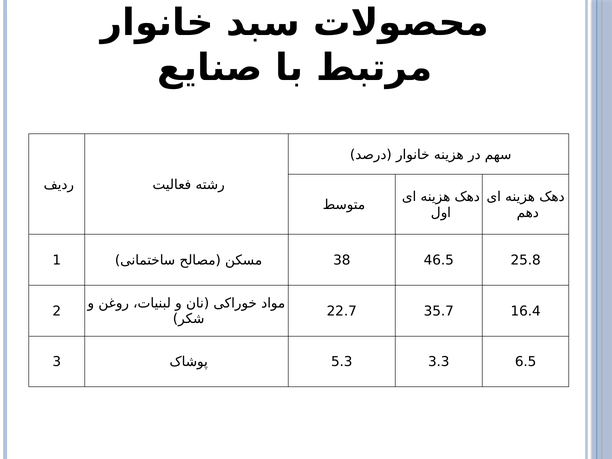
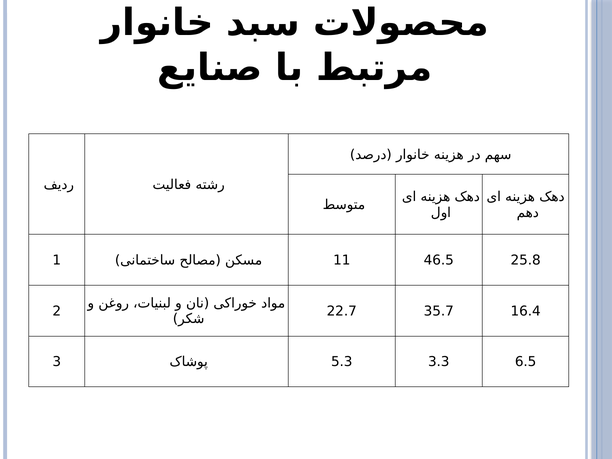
38: 38 -> 11
